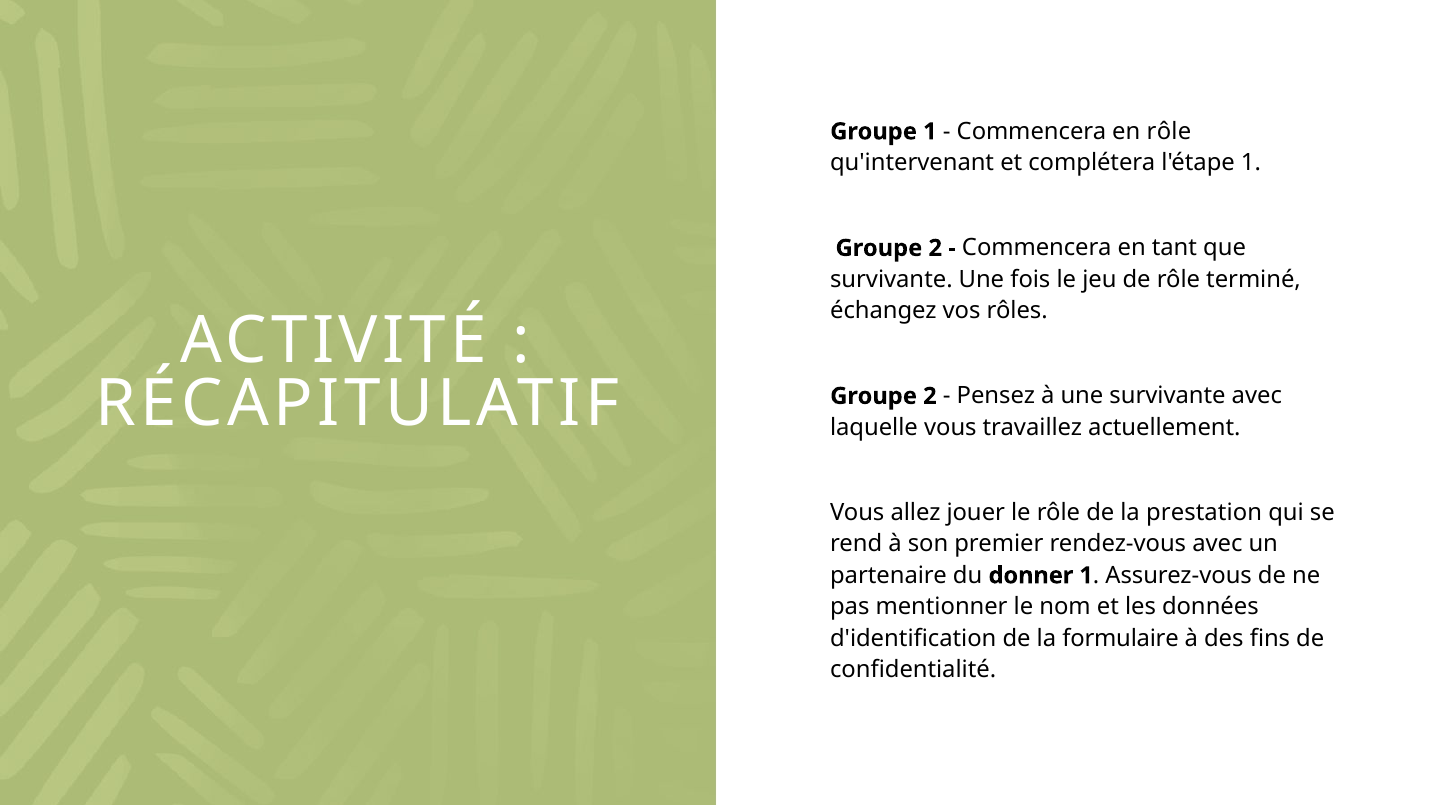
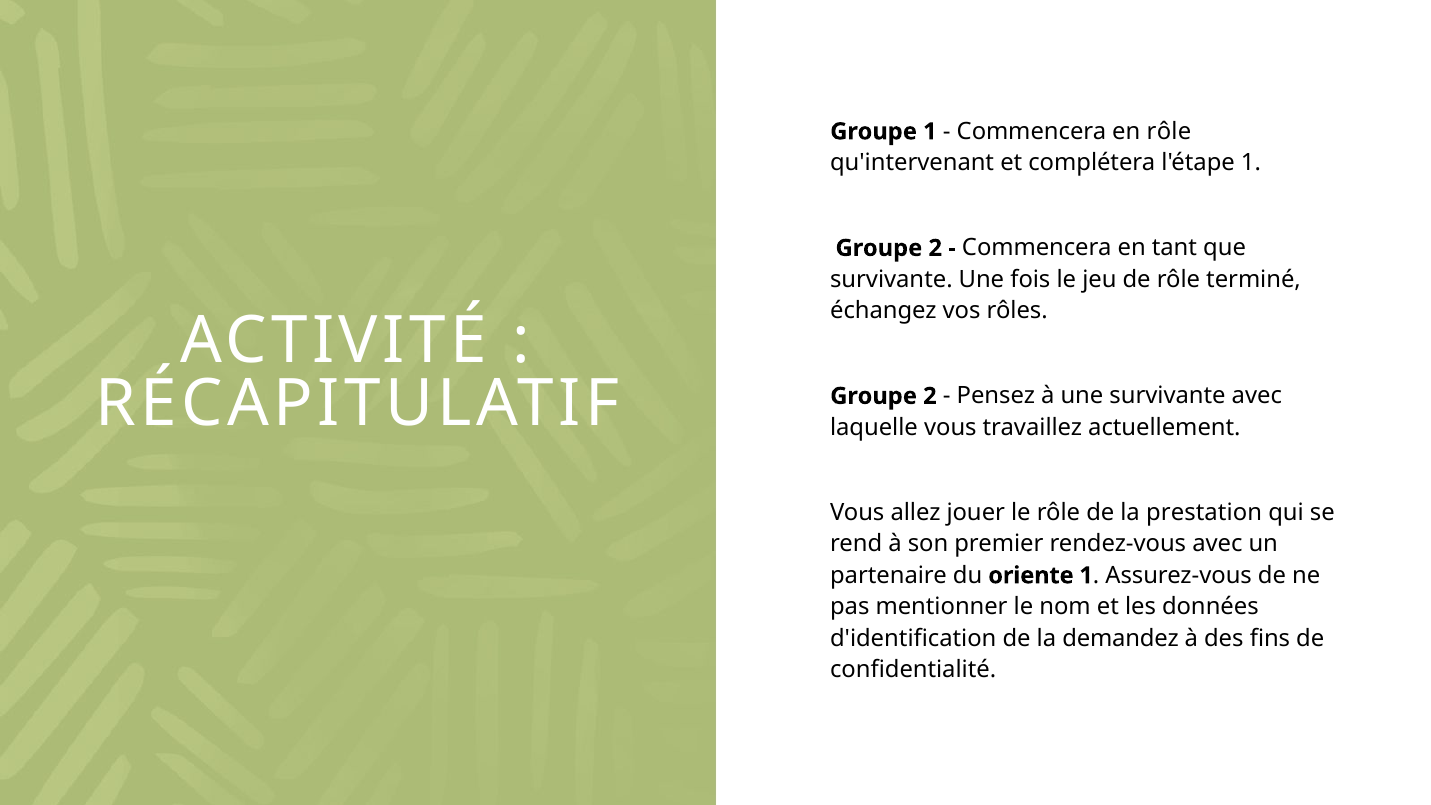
donner: donner -> oriente
formulaire: formulaire -> demandez
